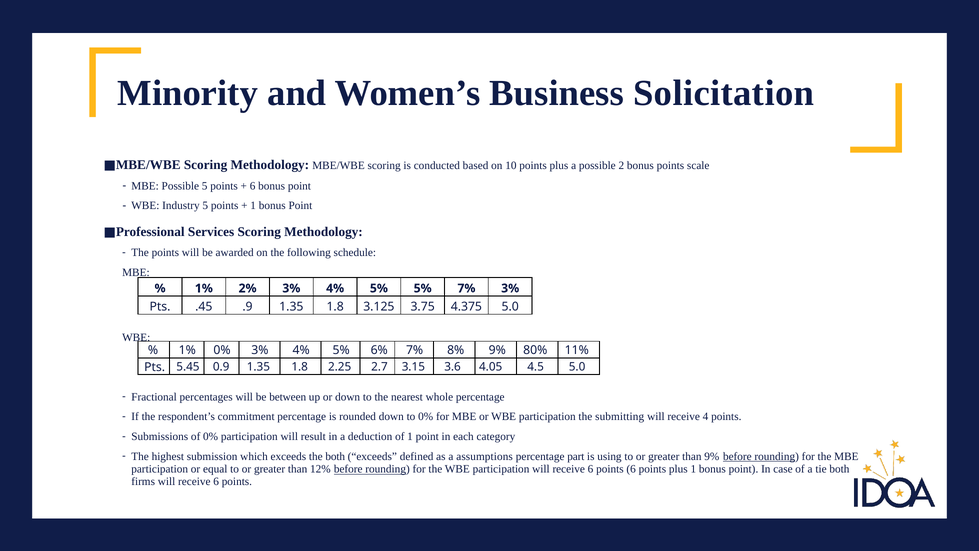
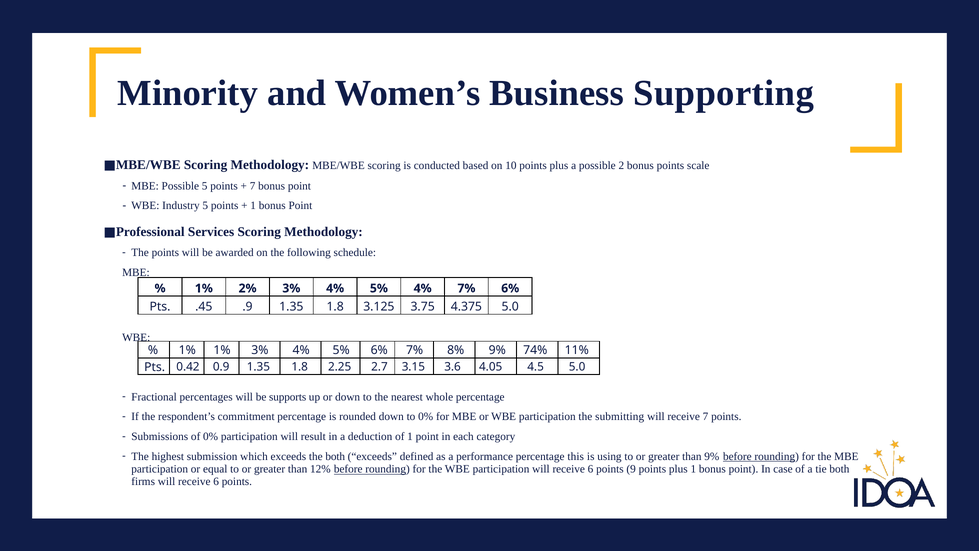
Solicitation: Solicitation -> Supporting
6 at (253, 186): 6 -> 7
5% 5%: 5% -> 4%
7% 3%: 3% -> 6%
1% 0%: 0% -> 1%
80%: 80% -> 74%
5.45: 5.45 -> 0.42
between: between -> supports
receive 4: 4 -> 7
assumptions: assumptions -> performance
part: part -> this
points 6: 6 -> 9
